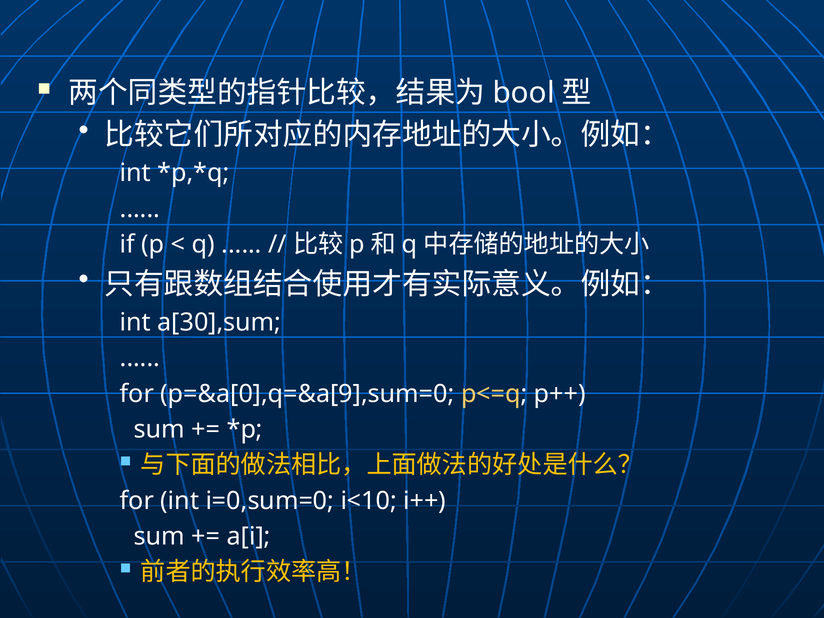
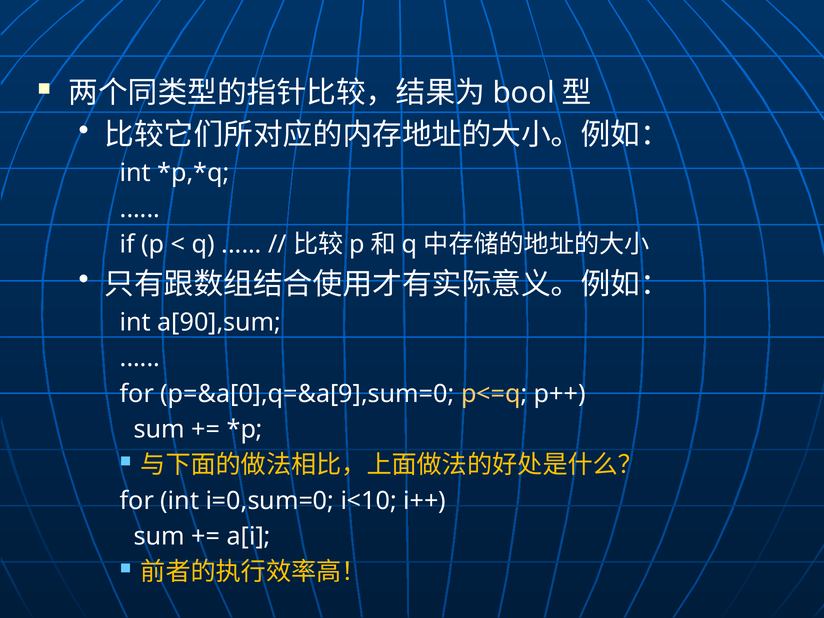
a[30],sum: a[30],sum -> a[90],sum
